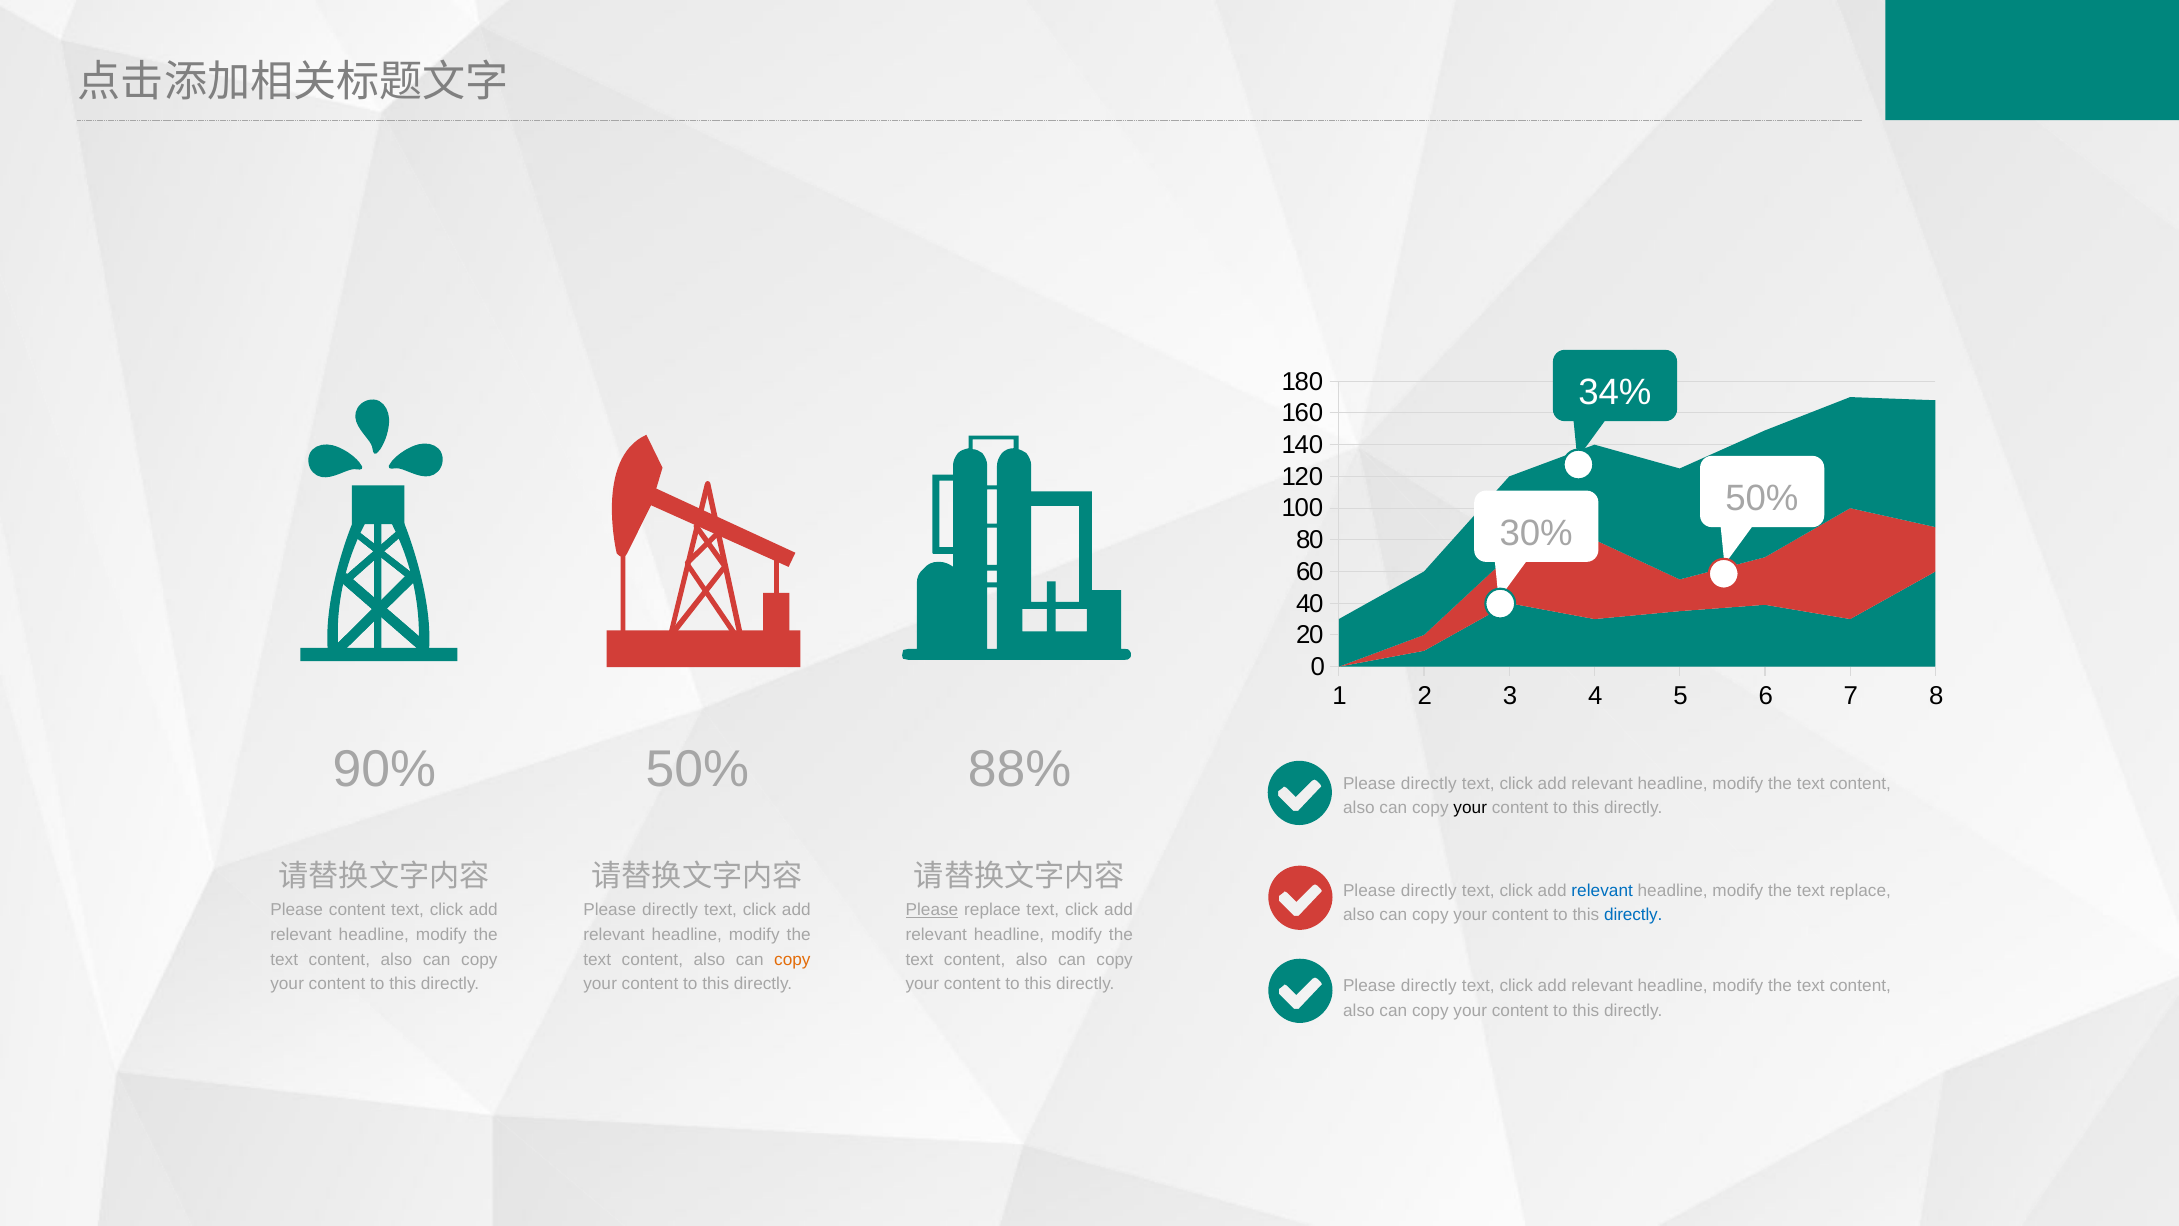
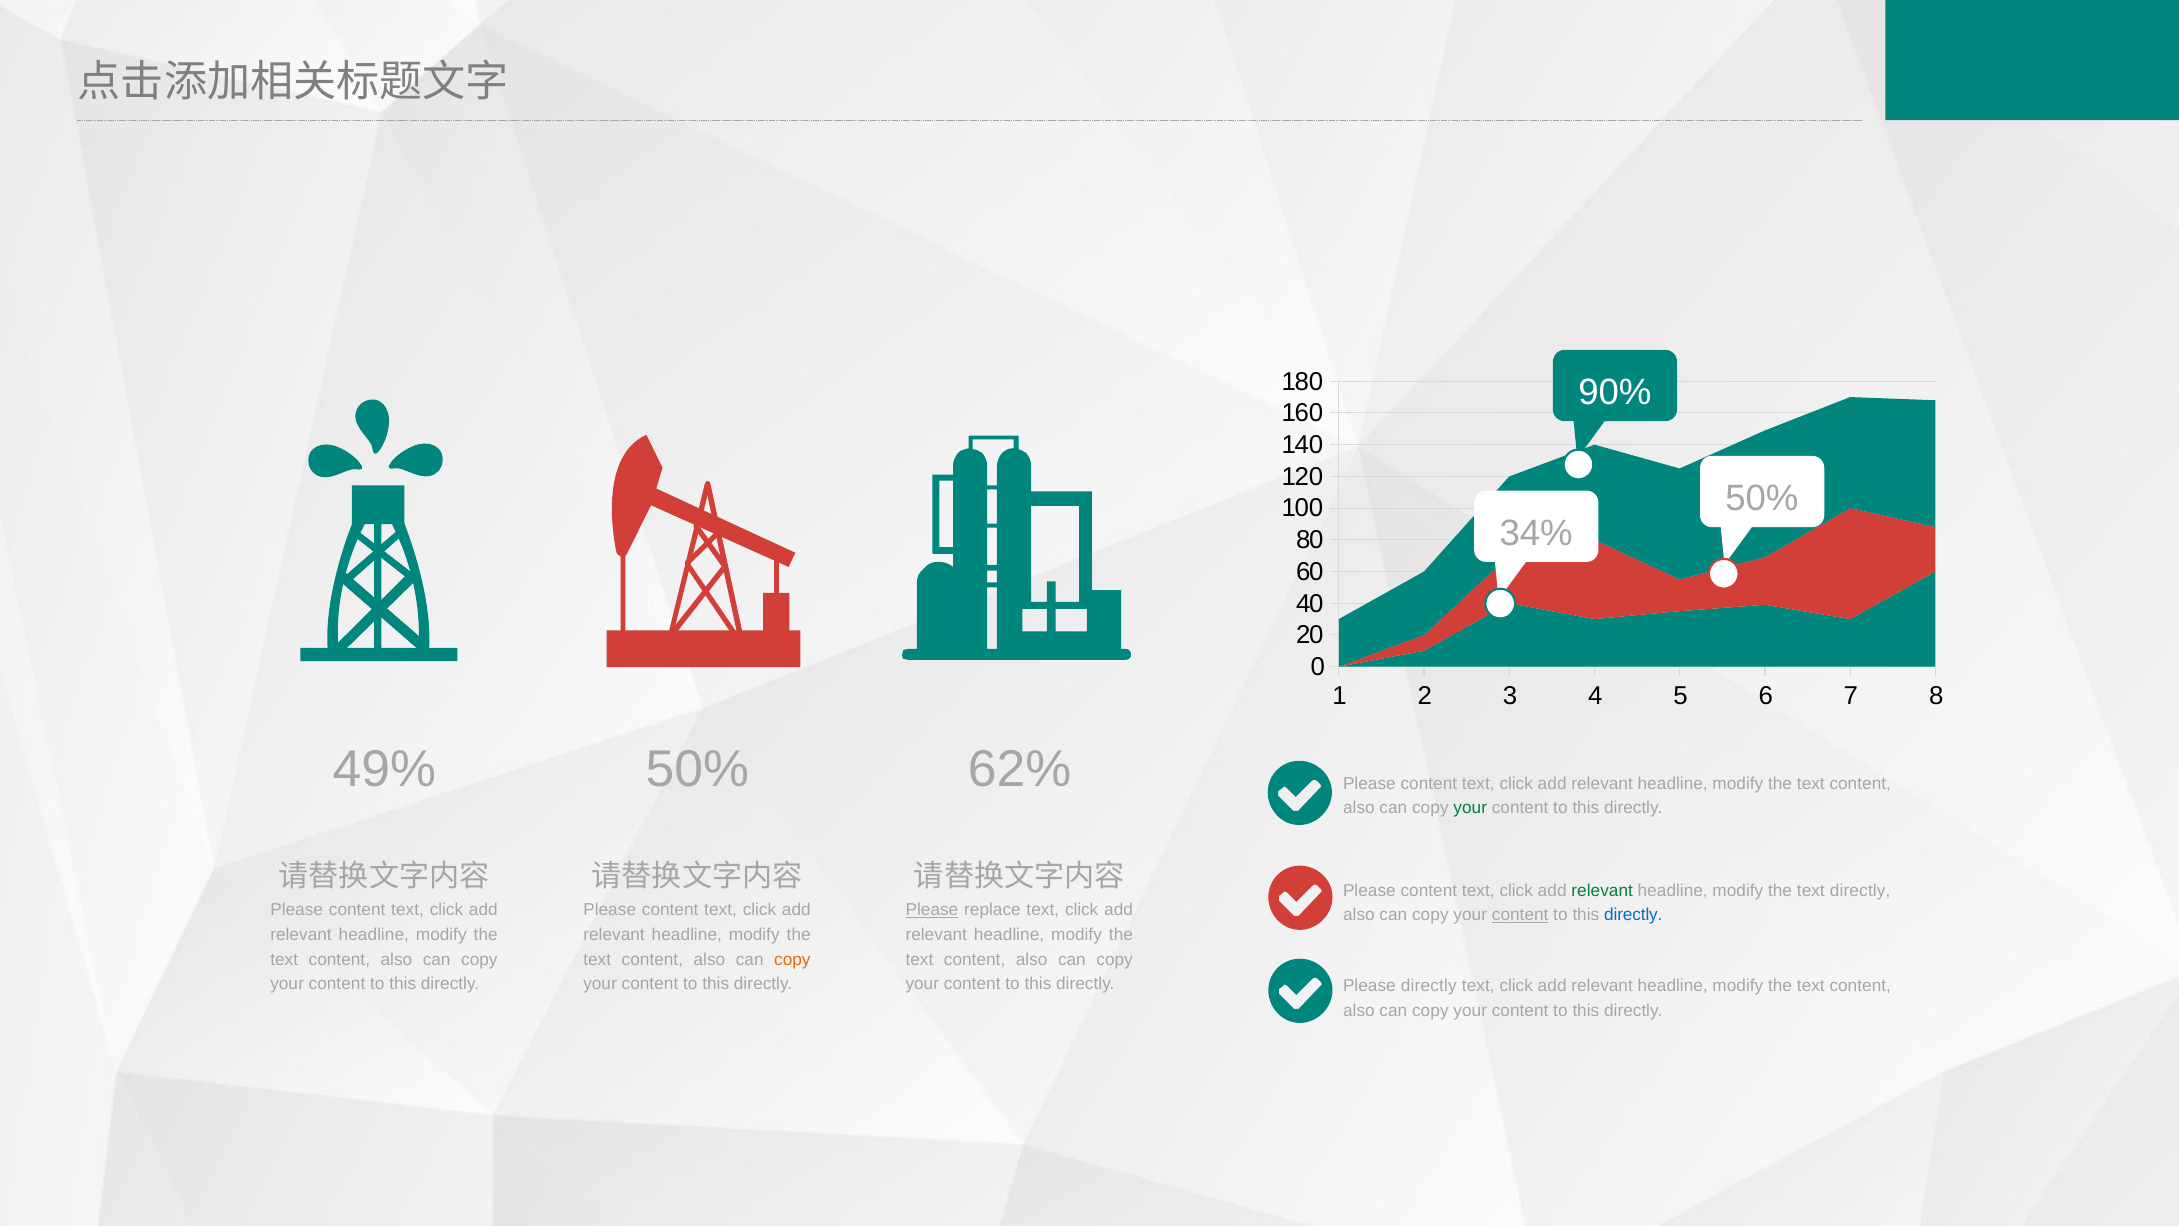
34%: 34% -> 90%
30%: 30% -> 34%
90%: 90% -> 49%
88%: 88% -> 62%
directly at (1429, 783): directly -> content
your at (1470, 808) colour: black -> green
directly at (1429, 890): directly -> content
relevant at (1602, 890) colour: blue -> green
text replace: replace -> directly
directly at (670, 910): directly -> content
content at (1520, 915) underline: none -> present
